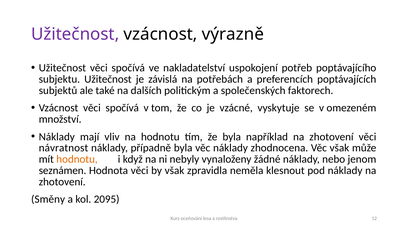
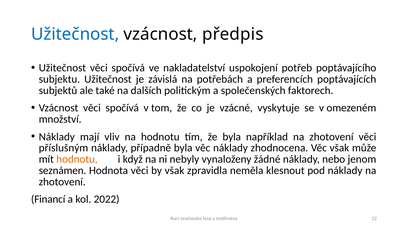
Užitečnost at (75, 34) colour: purple -> blue
výrazně: výrazně -> předpis
návratnost: návratnost -> příslušným
Směny: Směny -> Financí
2095: 2095 -> 2022
